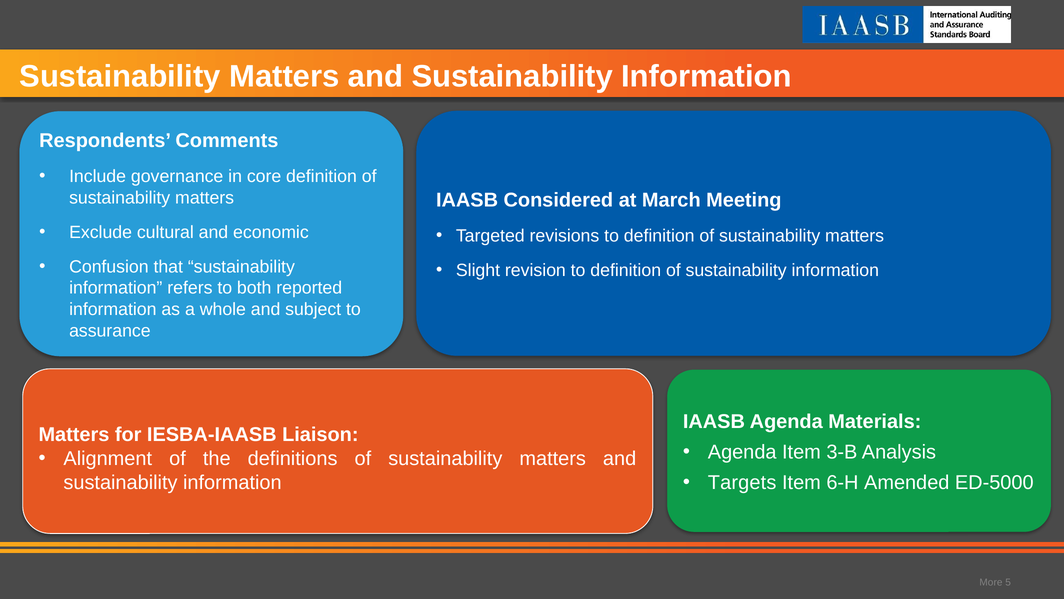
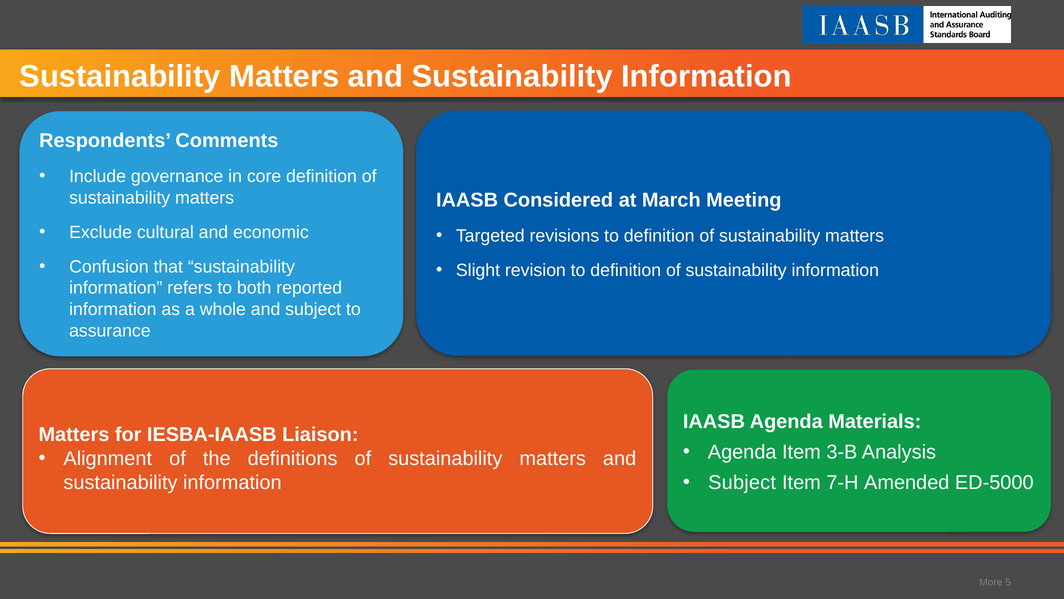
Targets at (742, 482): Targets -> Subject
6-H: 6-H -> 7-H
